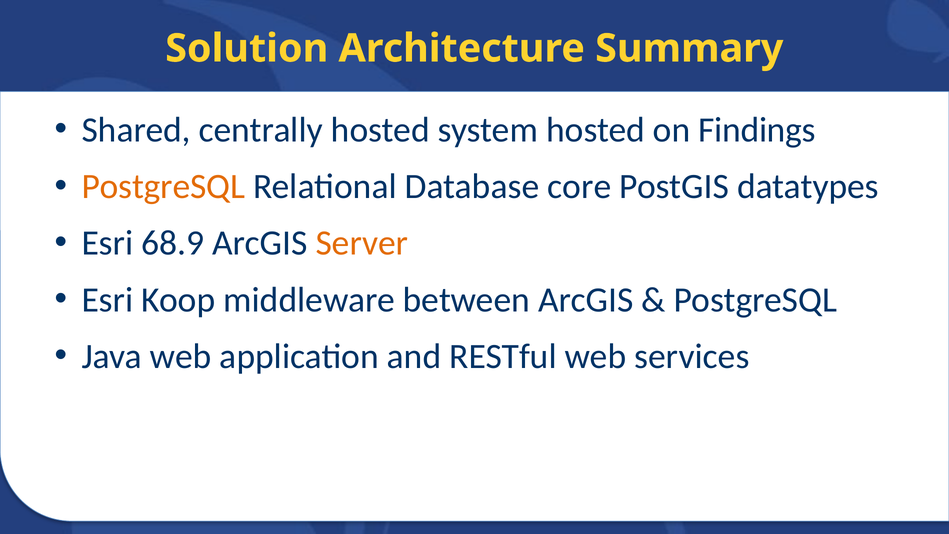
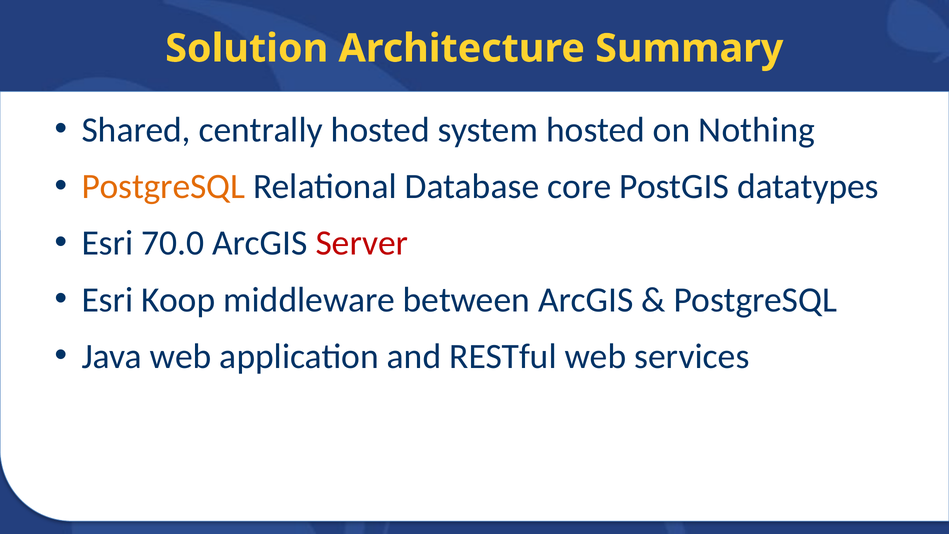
Findings: Findings -> Nothing
68.9: 68.9 -> 70.0
Server colour: orange -> red
